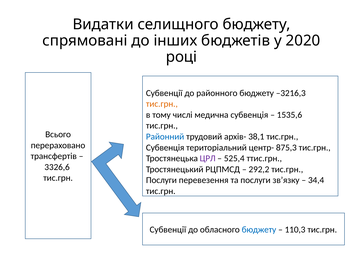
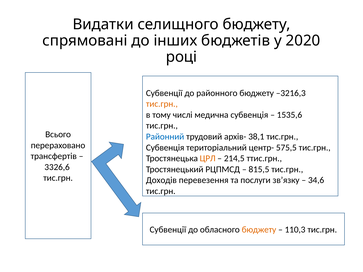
875,3: 875,3 -> 575,5
ЦРЛ colour: purple -> orange
525,4: 525,4 -> 214,5
292,2: 292,2 -> 815,5
Послуги at (161, 180): Послуги -> Доходів
34,4: 34,4 -> 34,6
бюджету at (259, 230) colour: blue -> orange
